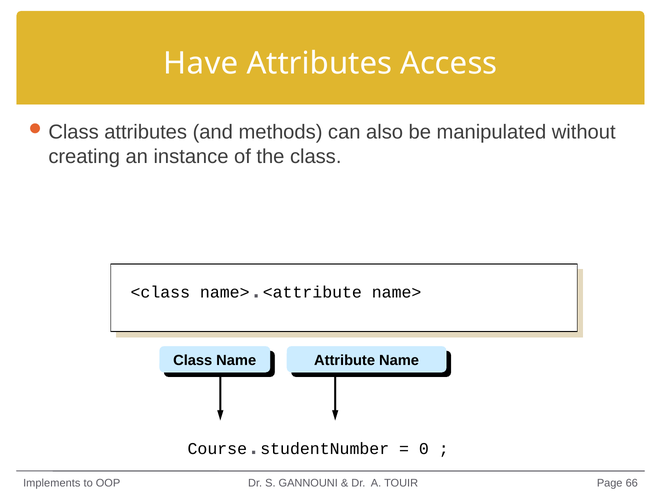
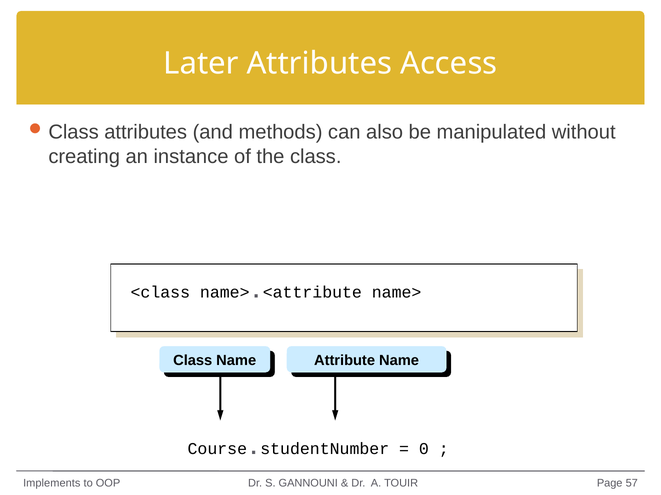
Have: Have -> Later
66: 66 -> 57
